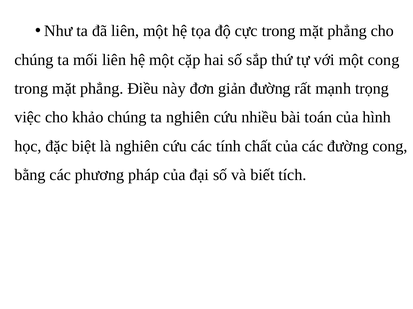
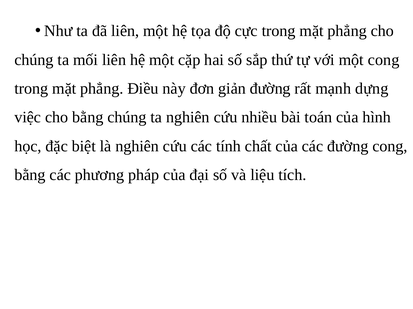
trọng: trọng -> dựng
cho khảo: khảo -> bằng
biết: biết -> liệu
